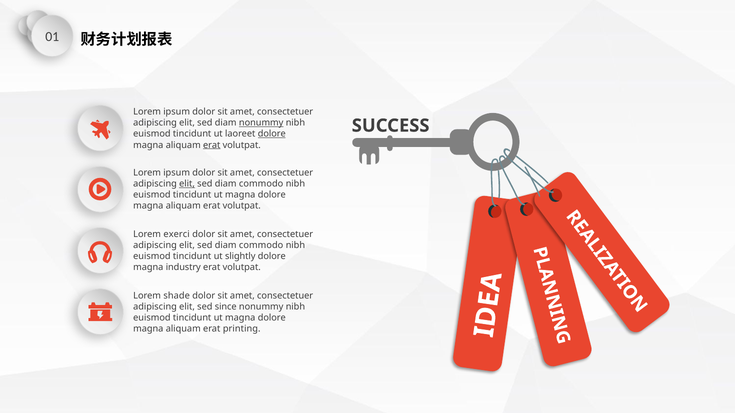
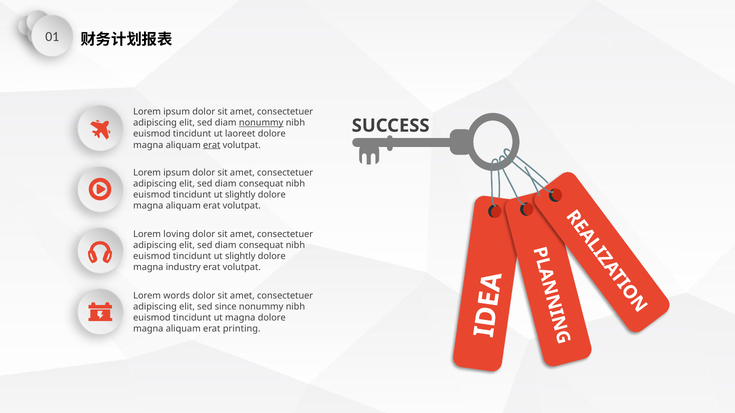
dolore at (272, 134) underline: present -> none
elit at (187, 184) underline: present -> none
commodo at (261, 184): commodo -> consequat
magna at (240, 195): magna -> slightly
exerci: exerci -> loving
commodo at (261, 246): commodo -> consequat
shade: shade -> words
